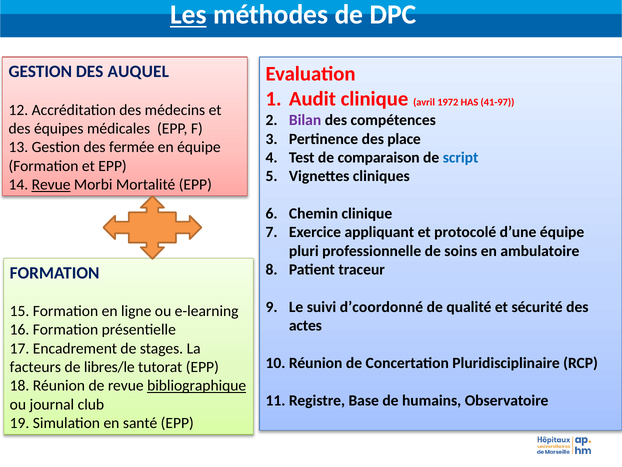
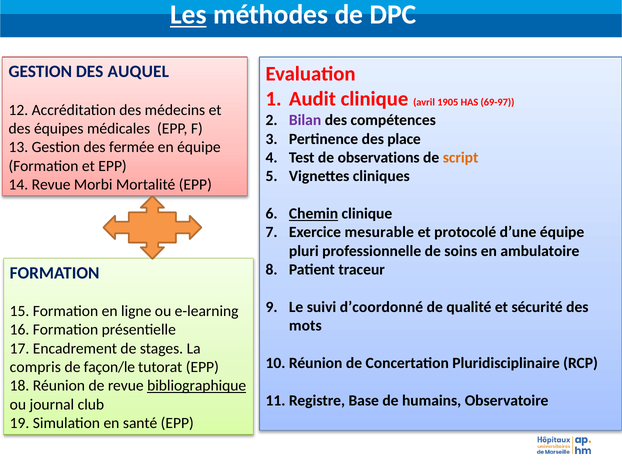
1972: 1972 -> 1905
41-97: 41-97 -> 69-97
comparaison: comparaison -> observations
script colour: blue -> orange
Revue at (51, 184) underline: present -> none
Chemin underline: none -> present
appliquant: appliquant -> mesurable
actes: actes -> mots
facteurs: facteurs -> compris
libres/le: libres/le -> façon/le
